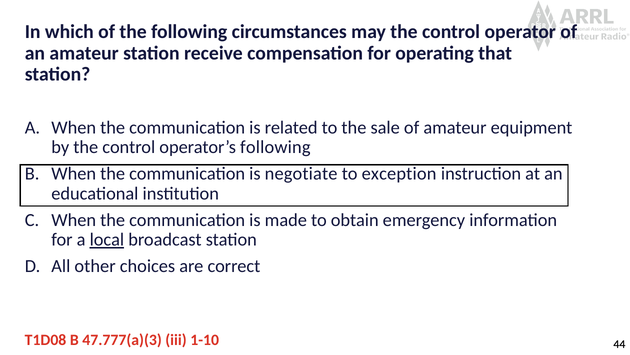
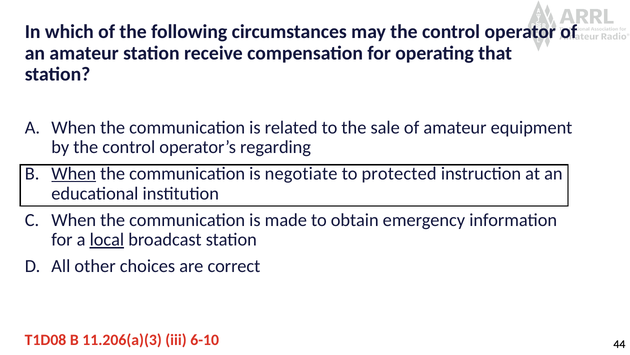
operator’s following: following -> regarding
When at (74, 173) underline: none -> present
exception: exception -> protected
47.777(a)(3: 47.777(a)(3 -> 11.206(a)(3
1-10: 1-10 -> 6-10
